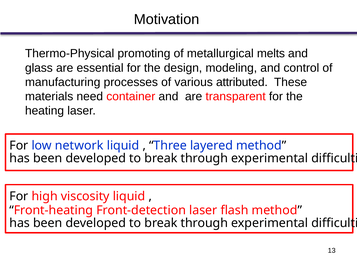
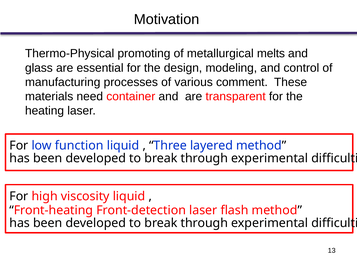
attributed: attributed -> comment
network: network -> function
